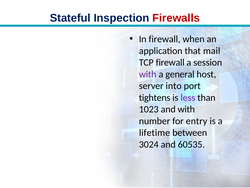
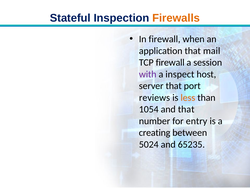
Firewalls colour: red -> orange
general: general -> inspect
server into: into -> that
tightens: tightens -> reviews
less colour: purple -> orange
1023: 1023 -> 1054
and with: with -> that
lifetime: lifetime -> creating
3024: 3024 -> 5024
60535: 60535 -> 65235
